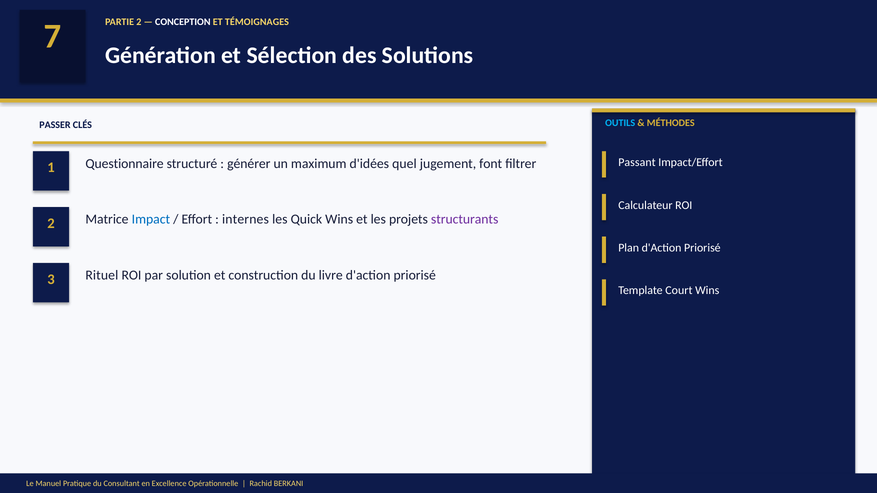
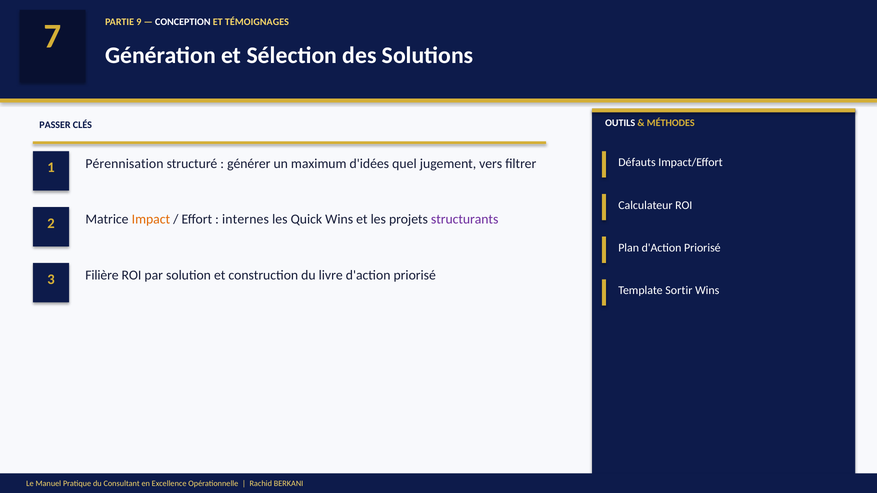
PARTIE 2: 2 -> 9
OUTILS colour: light blue -> white
Passant: Passant -> Défauts
Questionnaire: Questionnaire -> Pérennisation
font: font -> vers
Impact colour: blue -> orange
Rituel: Rituel -> Filière
Court: Court -> Sortir
